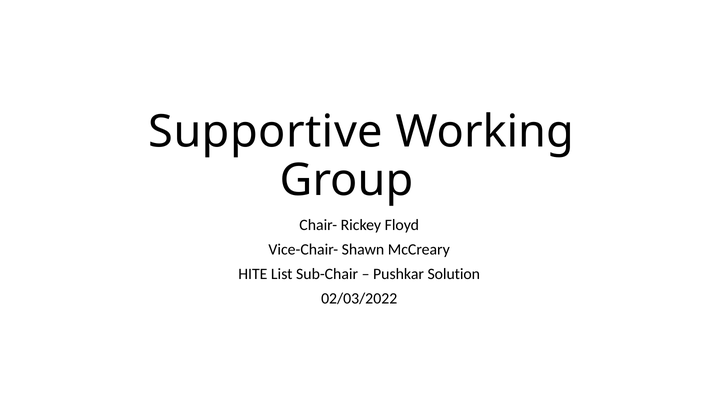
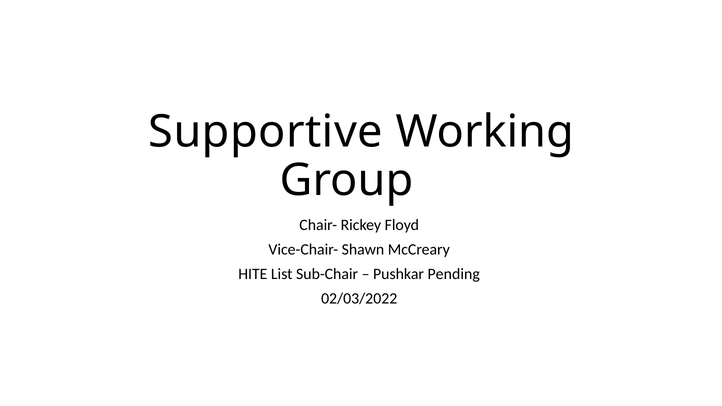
Solution: Solution -> Pending
